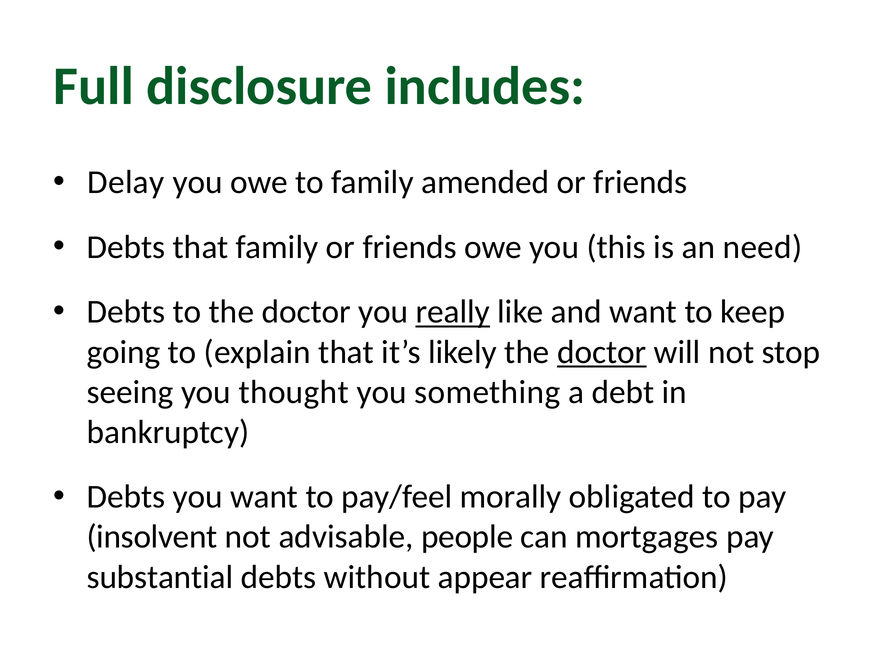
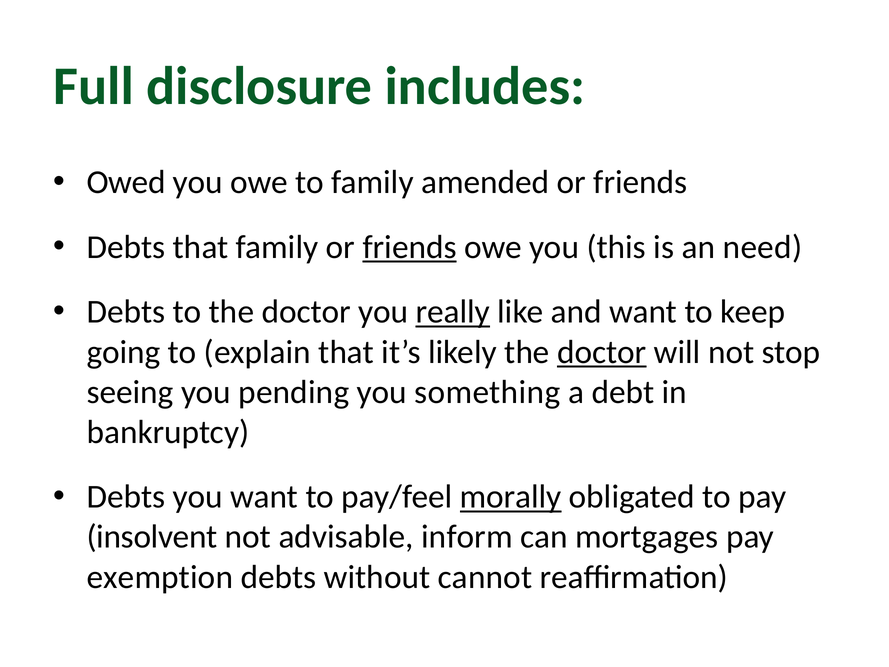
Delay: Delay -> Owed
friends at (410, 247) underline: none -> present
thought: thought -> pending
morally underline: none -> present
people: people -> inform
substantial: substantial -> exemption
appear: appear -> cannot
